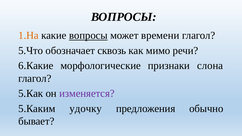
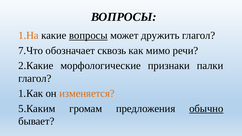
времени: времени -> дружить
5.Что: 5.Что -> 7.Что
6.Какие: 6.Какие -> 2.Какие
слона: слона -> палки
5.Как: 5.Как -> 1.Как
изменяется colour: purple -> orange
удочку: удочку -> громам
обычно underline: none -> present
